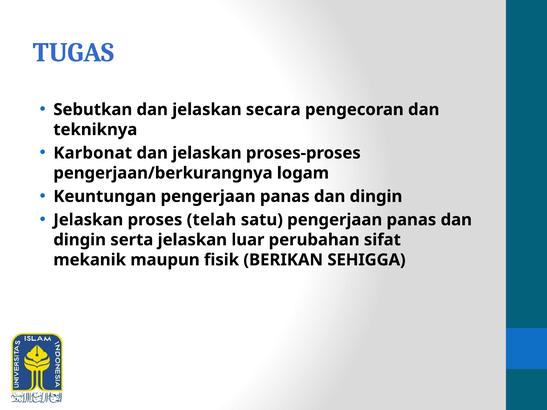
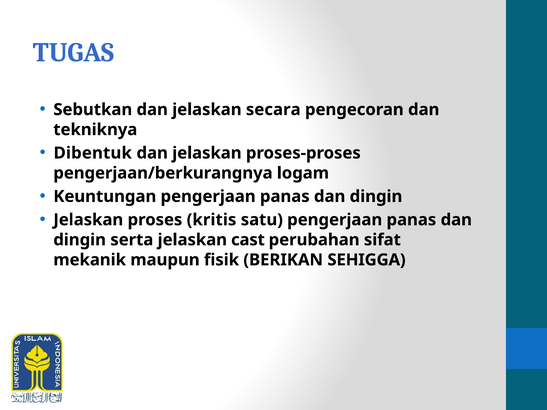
Karbonat: Karbonat -> Dibentuk
telah: telah -> kritis
luar: luar -> cast
